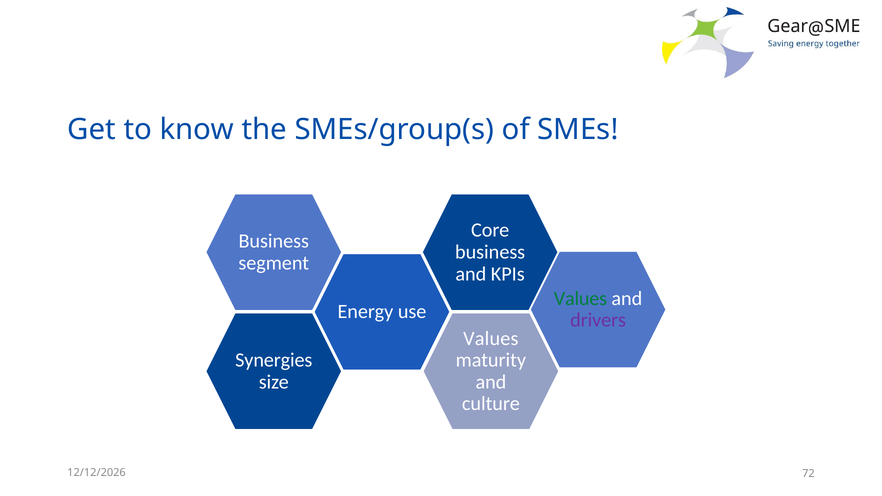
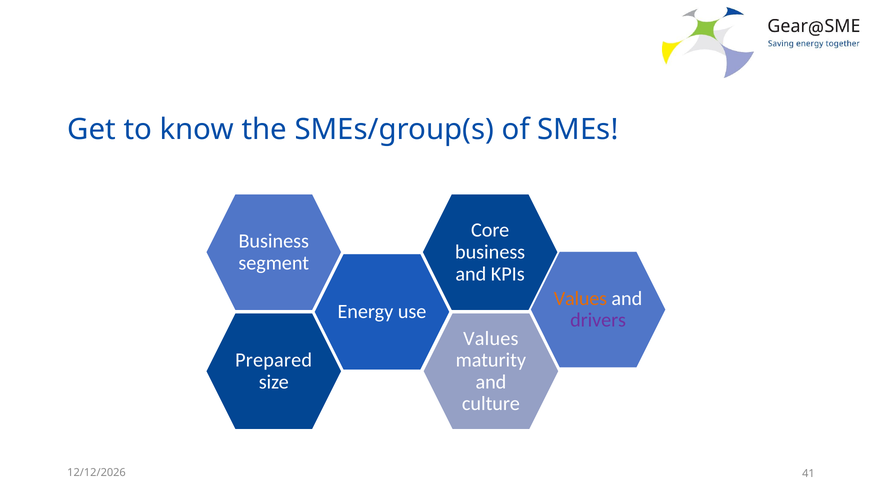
Values at (580, 299) colour: green -> orange
Synergies: Synergies -> Prepared
72: 72 -> 41
